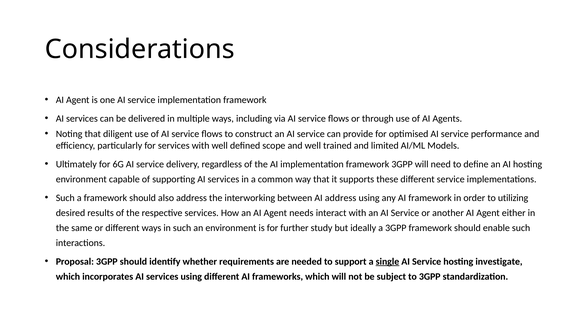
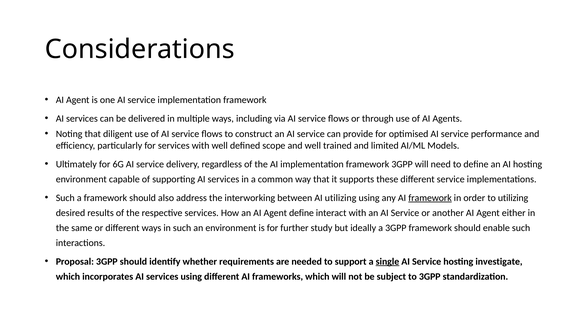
AI address: address -> utilizing
framework at (430, 198) underline: none -> present
Agent needs: needs -> define
